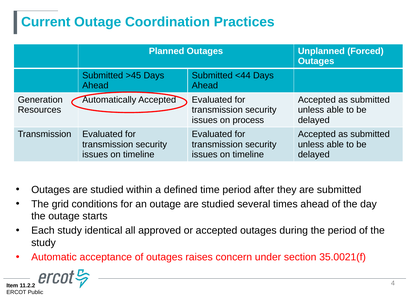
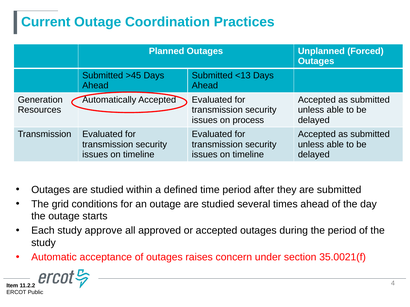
<44: <44 -> <13
identical: identical -> approve
